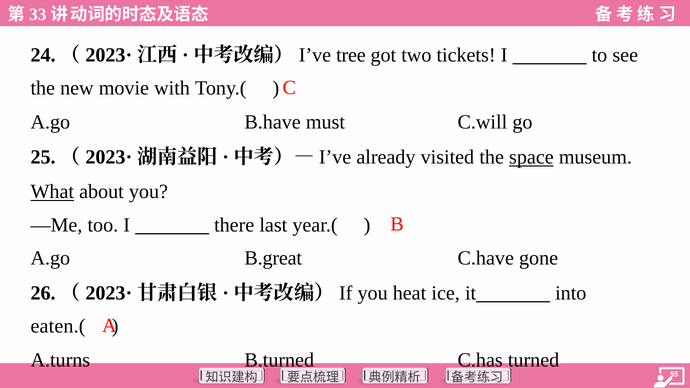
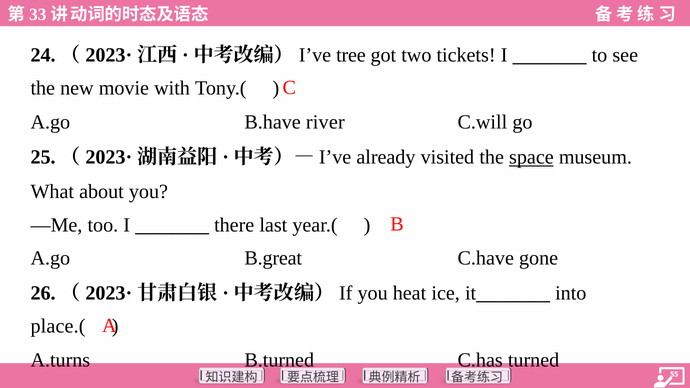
must: must -> river
What underline: present -> none
eaten.(: eaten.( -> place.(
